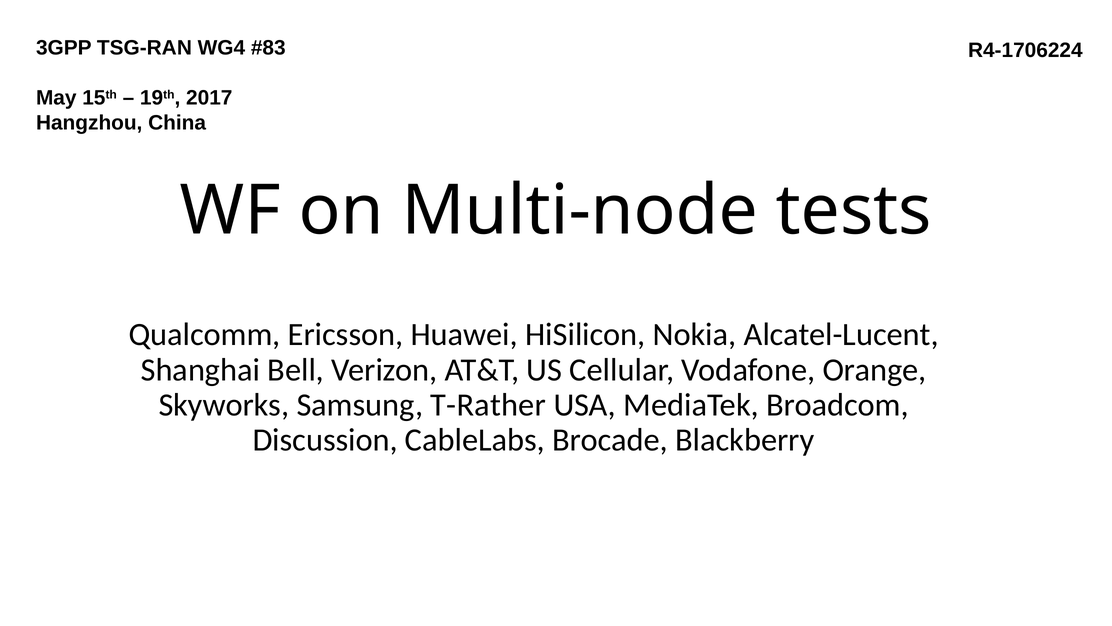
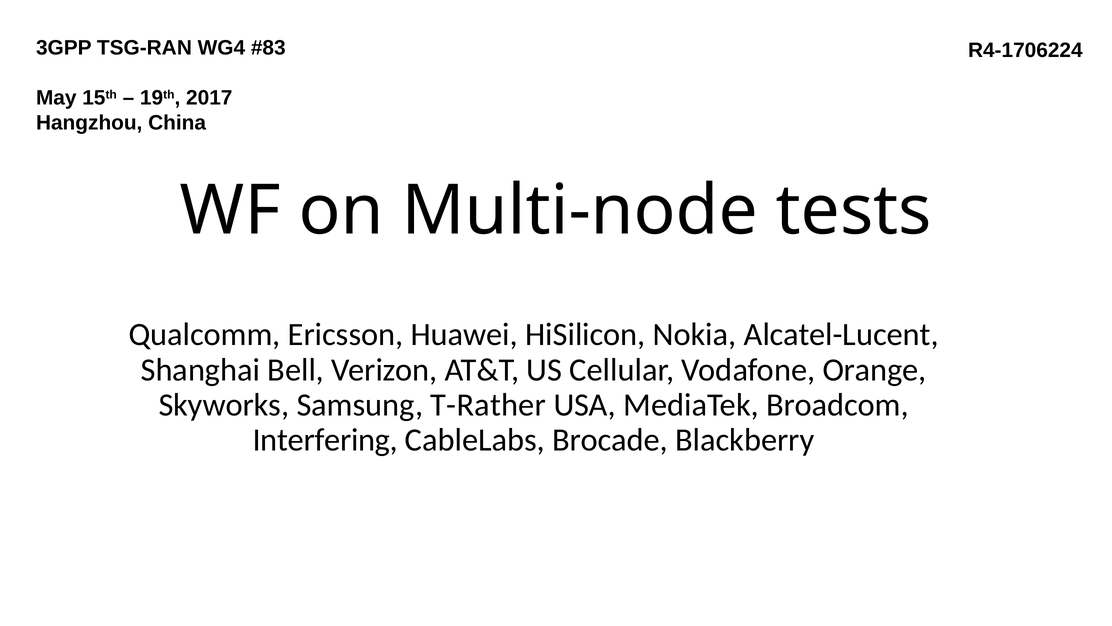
Discussion: Discussion -> Interfering
